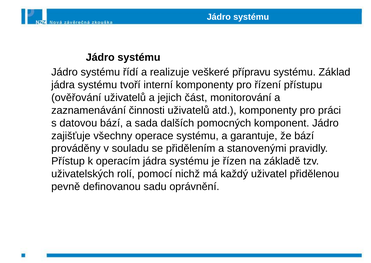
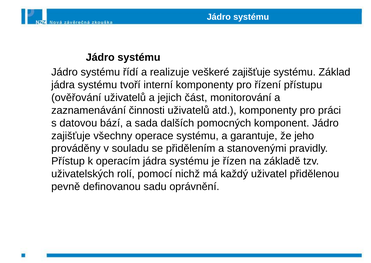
veškeré přípravu: přípravu -> zajišťuje
že bází: bází -> jeho
